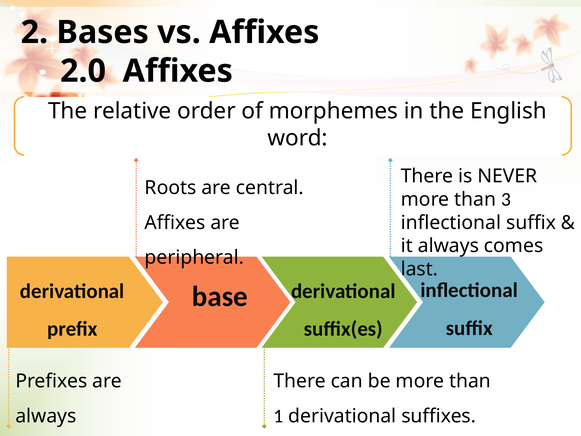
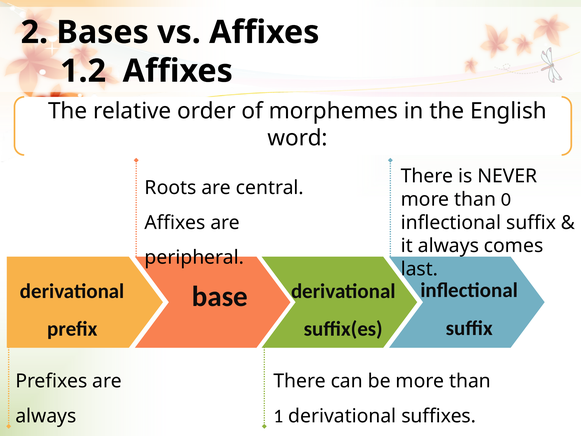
2.0: 2.0 -> 1.2
3: 3 -> 0
